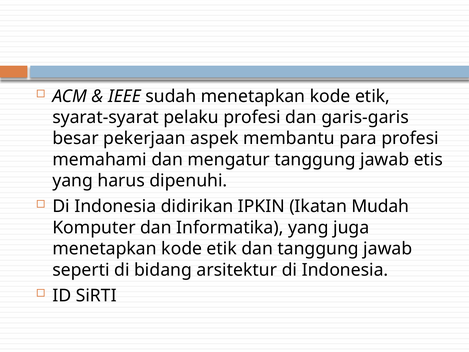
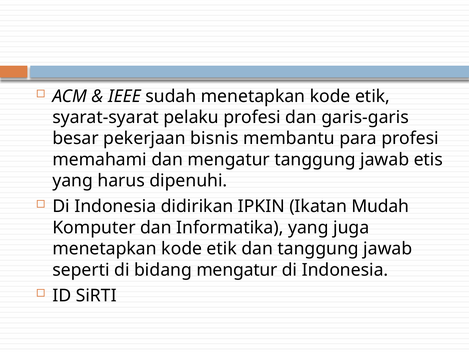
aspek: aspek -> bisnis
bidang arsitektur: arsitektur -> mengatur
